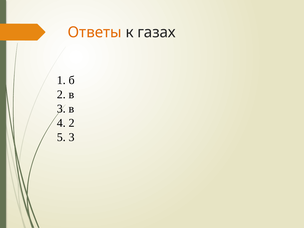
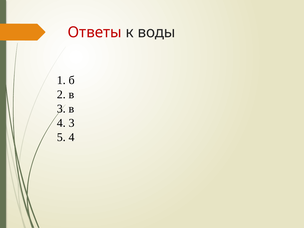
Ответы colour: orange -> red
газах: газах -> воды
4 2: 2 -> 3
5 3: 3 -> 4
